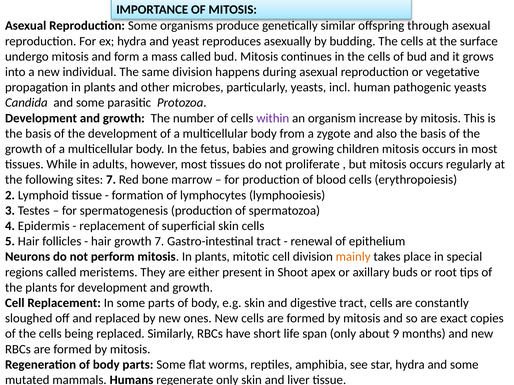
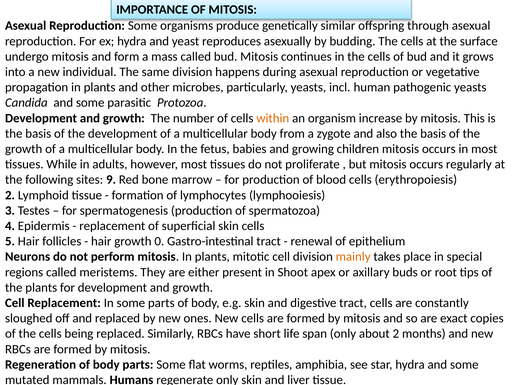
within colour: purple -> orange
sites 7: 7 -> 9
growth 7: 7 -> 0
about 9: 9 -> 2
